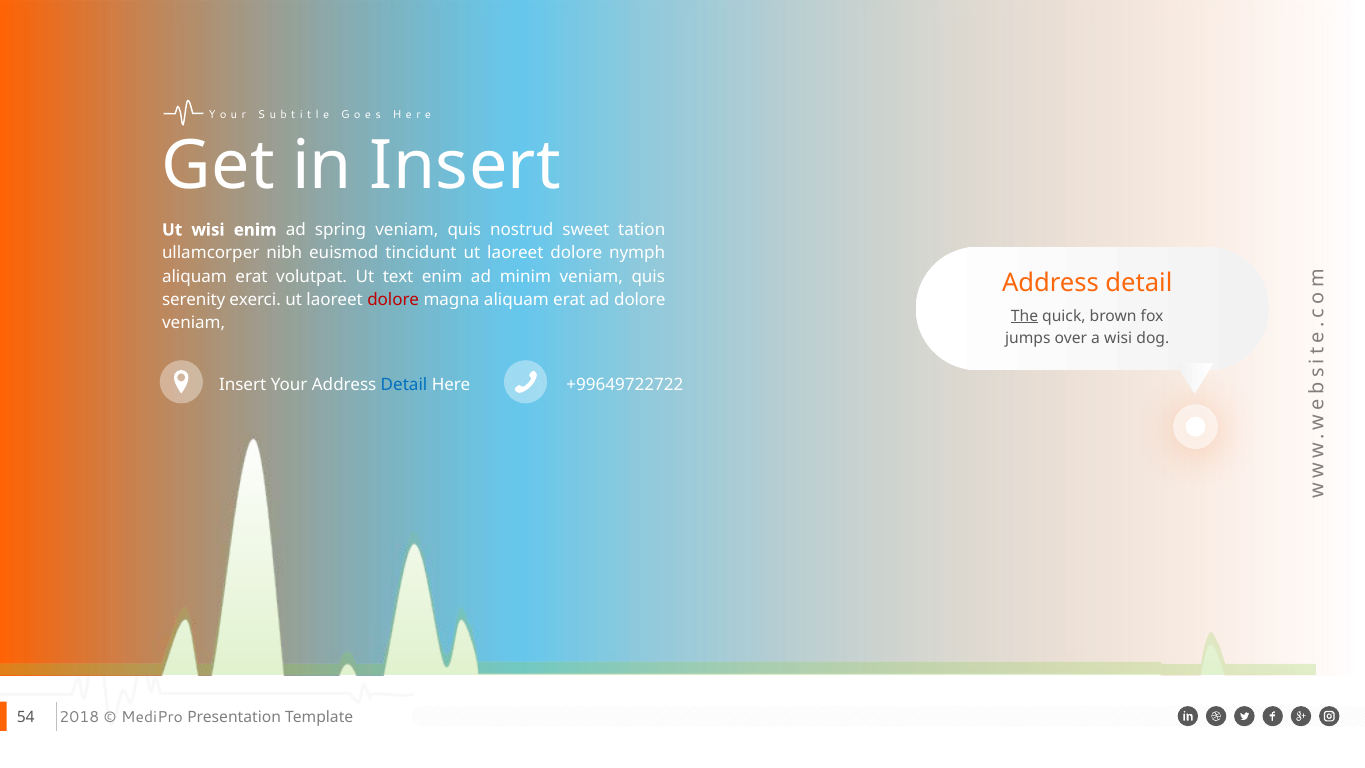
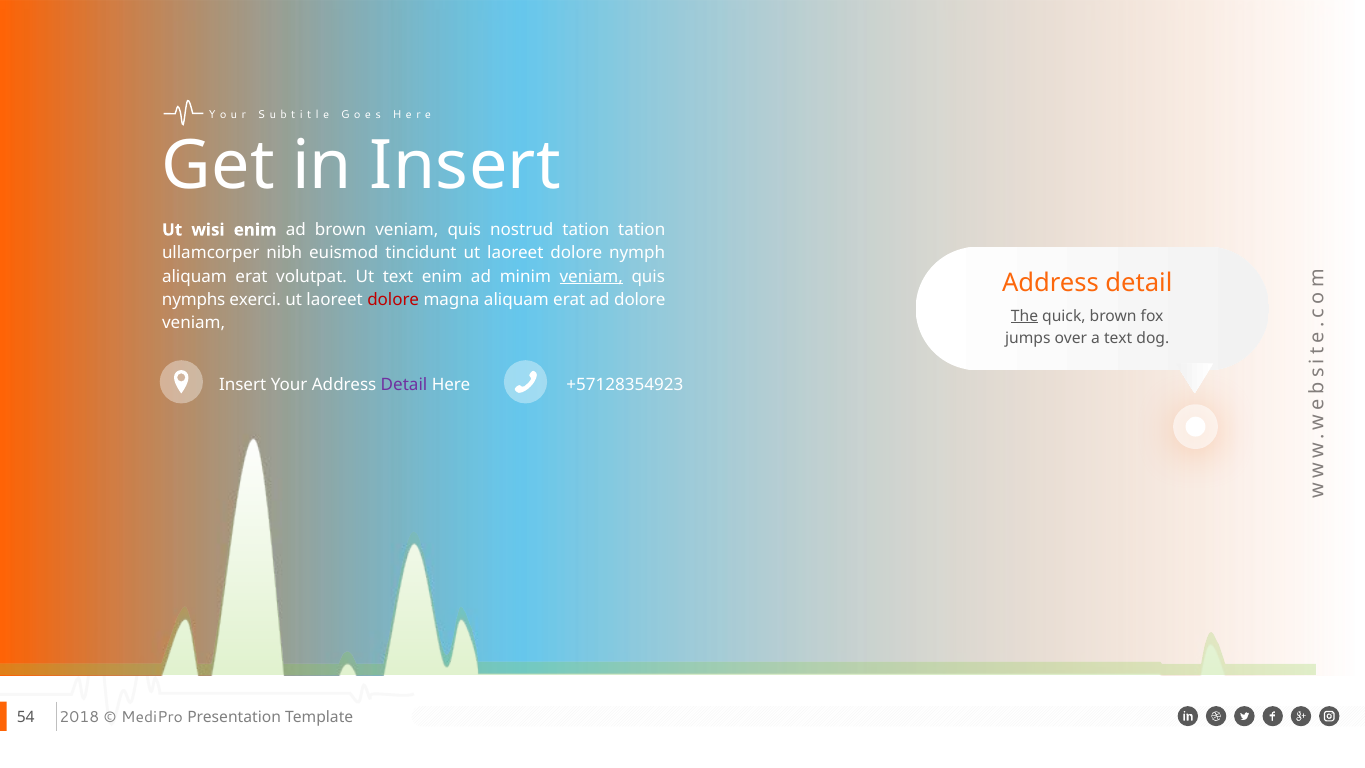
ad spring: spring -> brown
nostrud sweet: sweet -> tation
veniam at (591, 277) underline: none -> present
serenity: serenity -> nymphs
a wisi: wisi -> text
Detail at (404, 385) colour: blue -> purple
+99649722722: +99649722722 -> +57128354923
